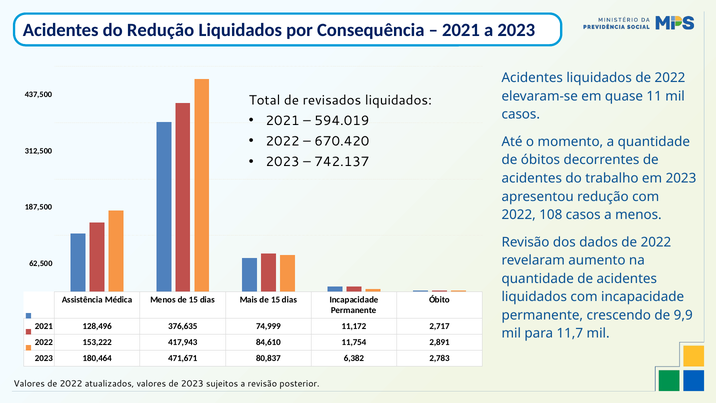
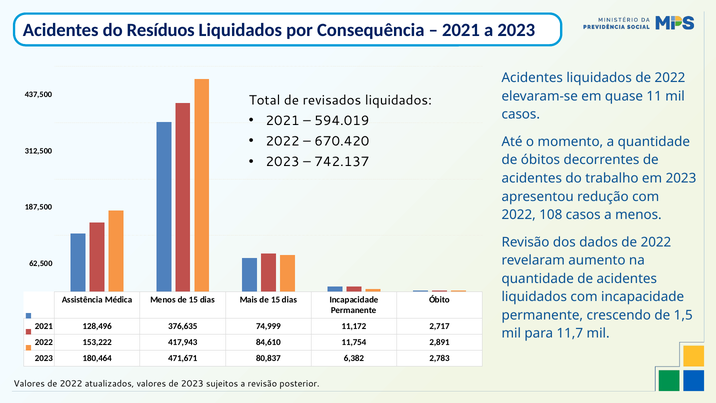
do Redução: Redução -> Resíduos
9,9: 9,9 -> 1,5
